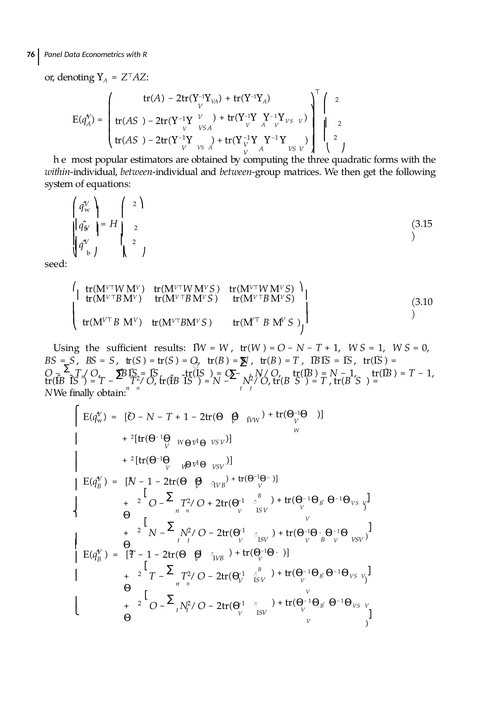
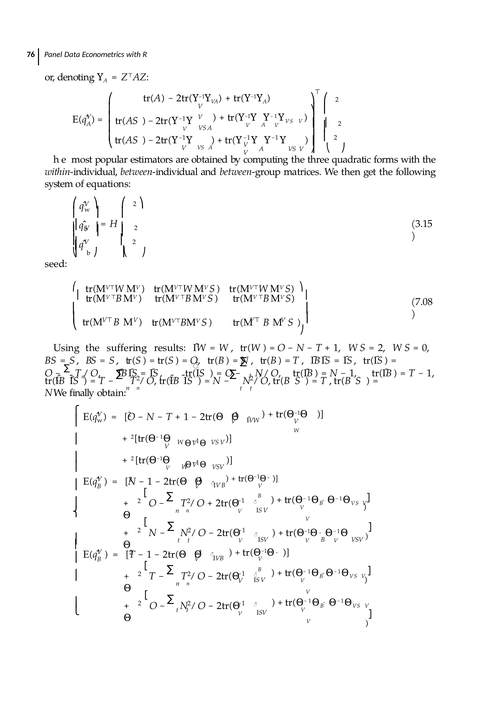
3.10: 3.10 -> 7.08
suﬃcient: suﬃcient -> suffering
1 at (382, 348): 1 -> 2
